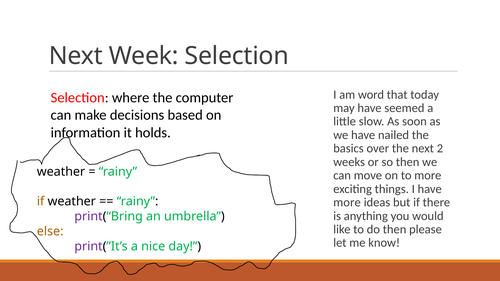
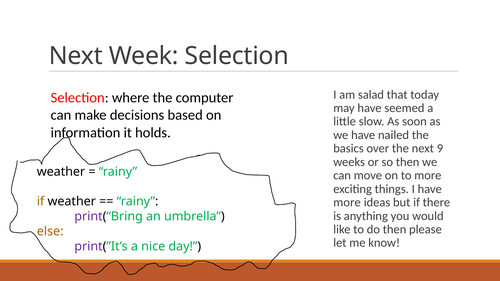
word: word -> salad
2: 2 -> 9
